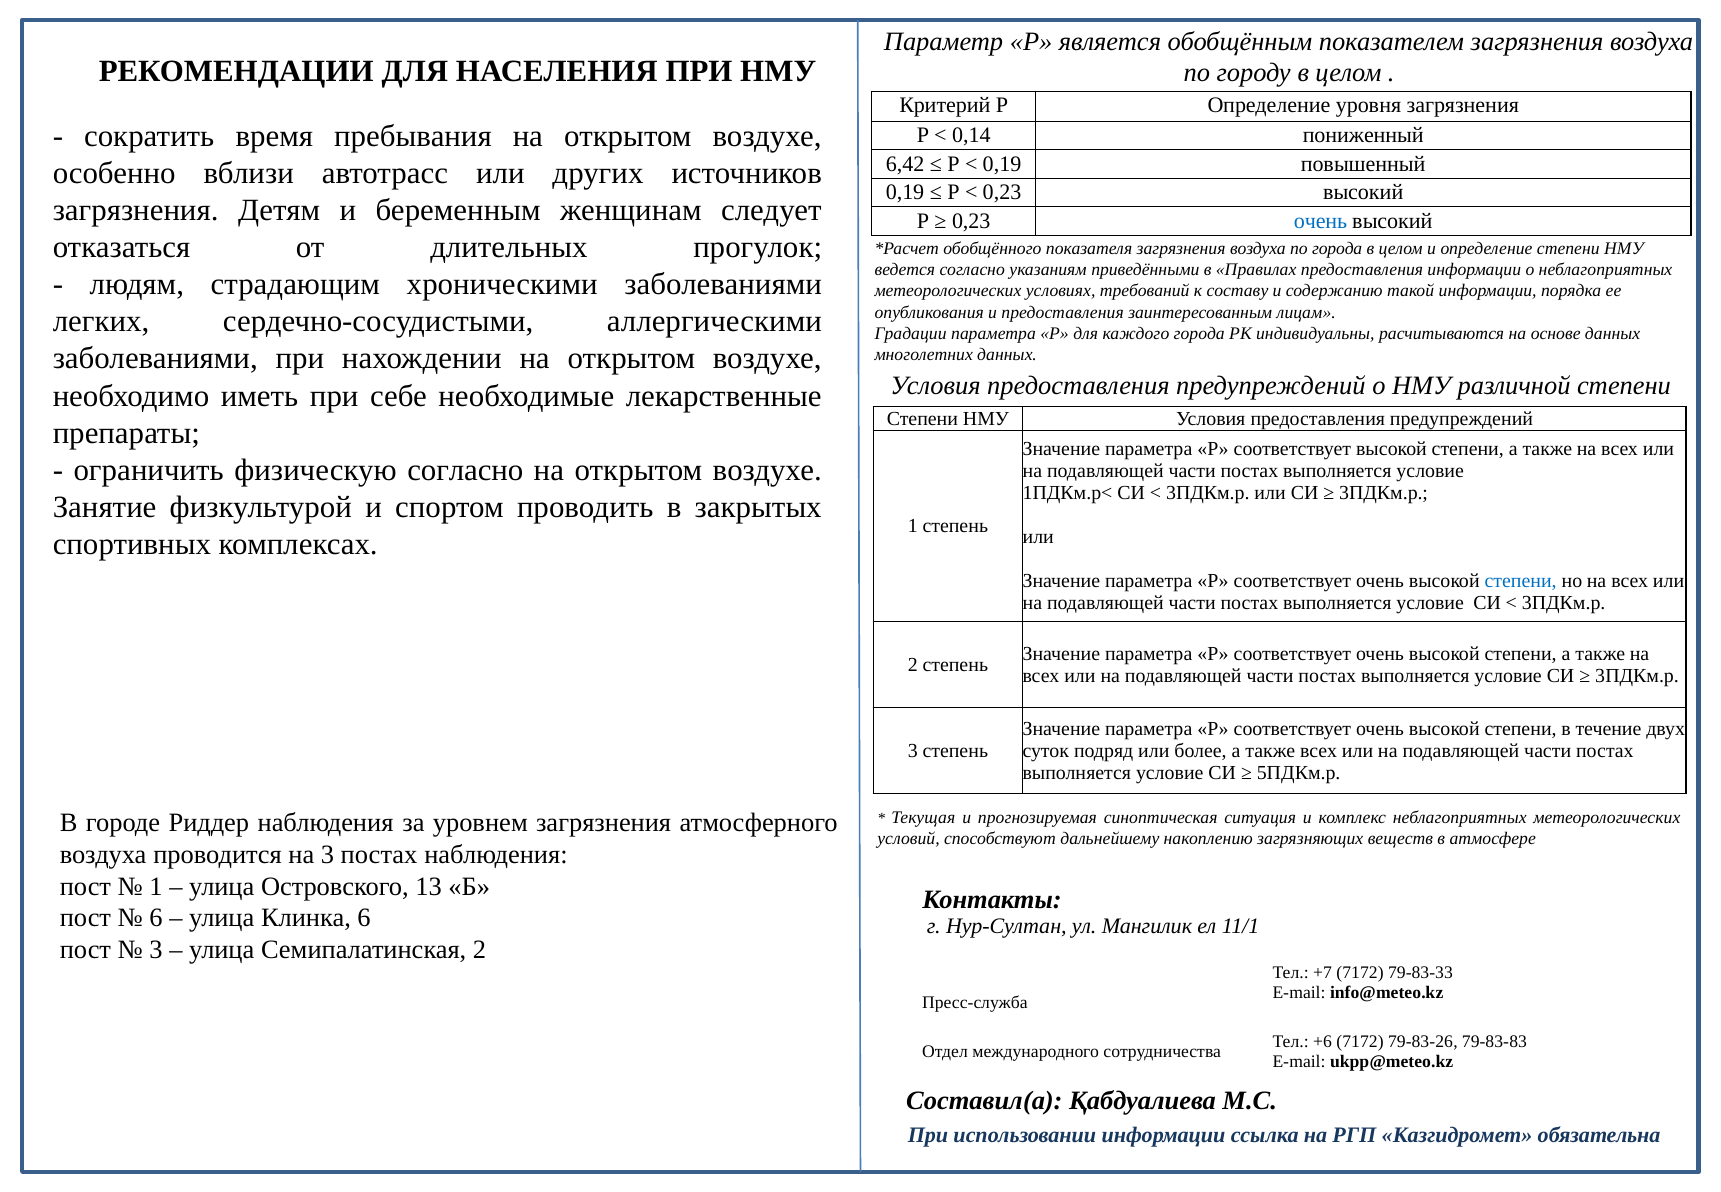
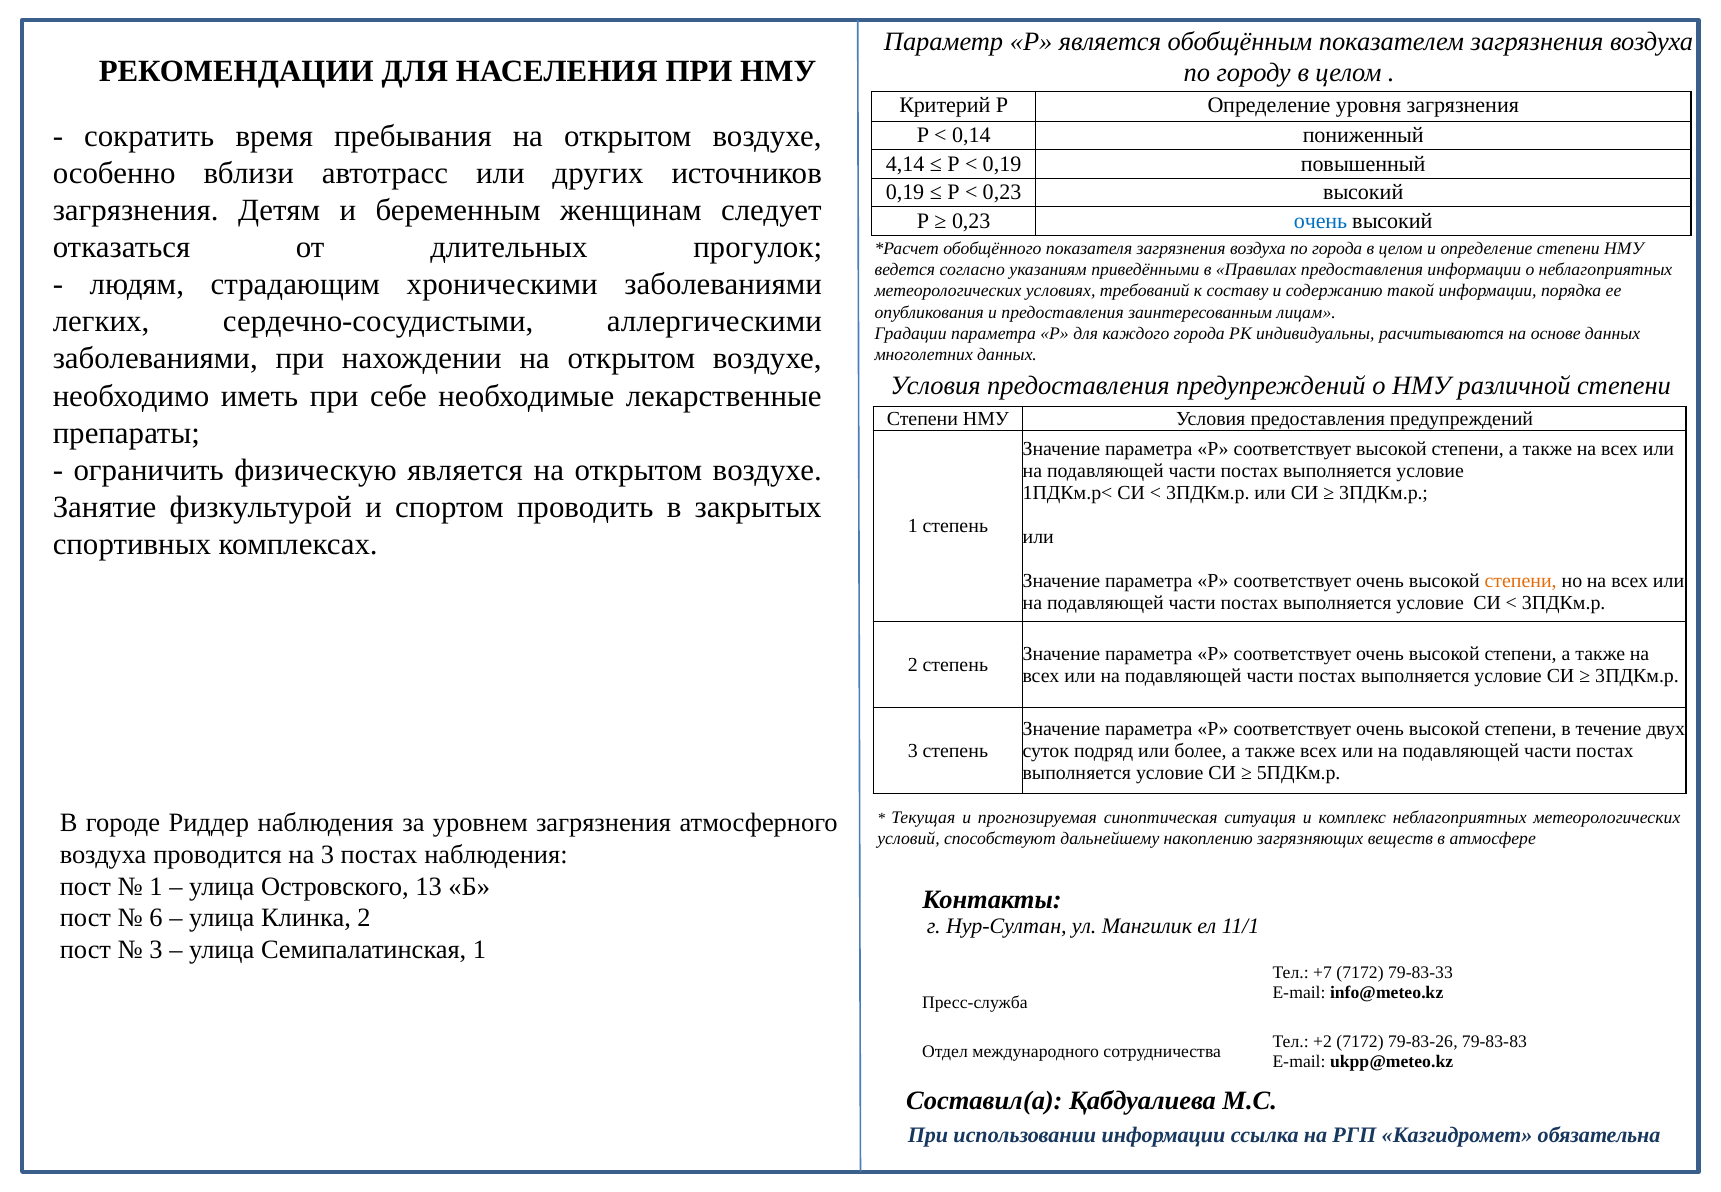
6,42: 6,42 -> 4,14
физическую согласно: согласно -> является
степени at (1521, 581) colour: blue -> orange
Клинка 6: 6 -> 2
Семипалатинская 2: 2 -> 1
+6: +6 -> +2
